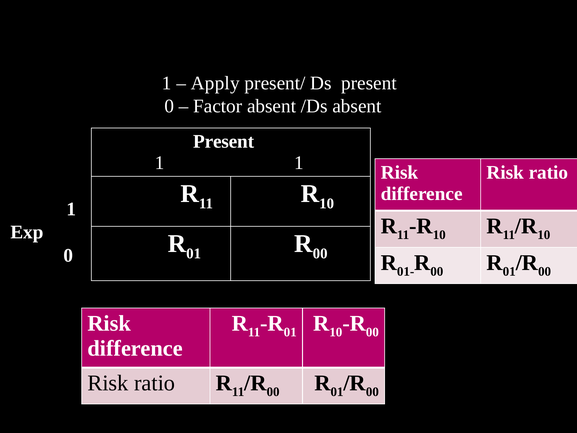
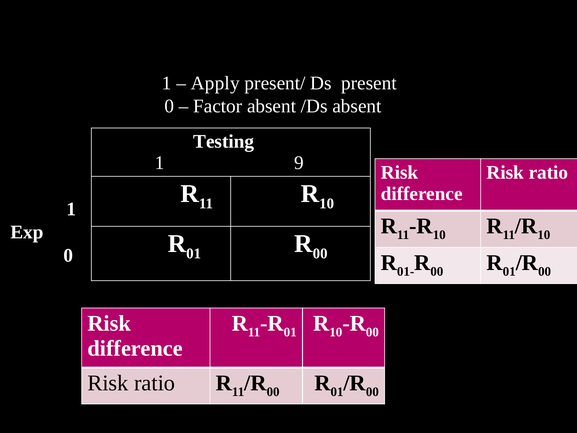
Present at (224, 142): Present -> Testing
1 1: 1 -> 9
